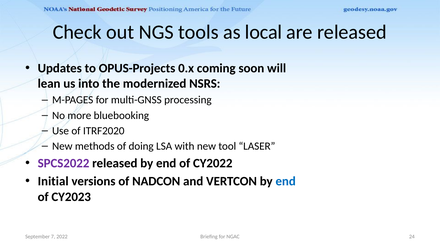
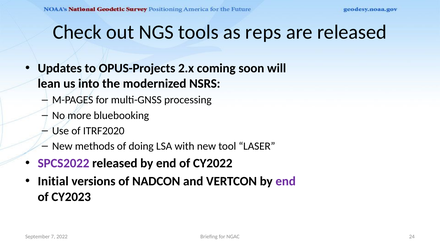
local: local -> reps
0.x: 0.x -> 2.x
end at (286, 181) colour: blue -> purple
